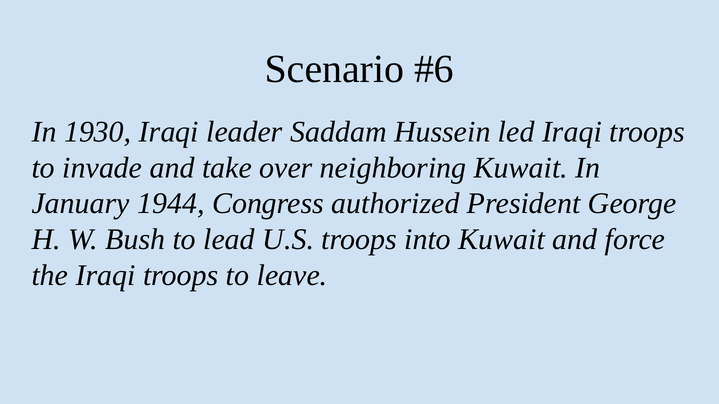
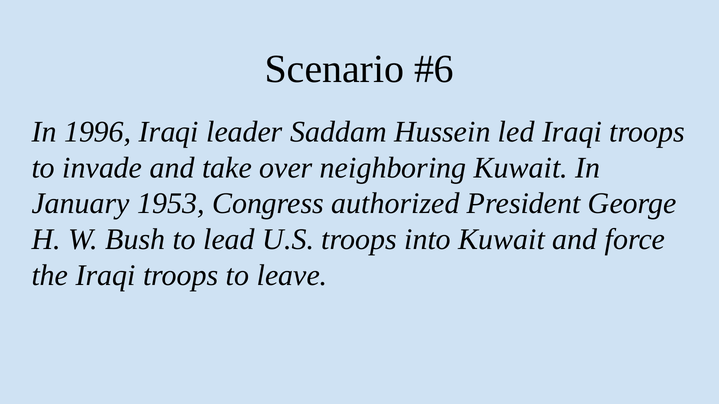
1930: 1930 -> 1996
1944: 1944 -> 1953
